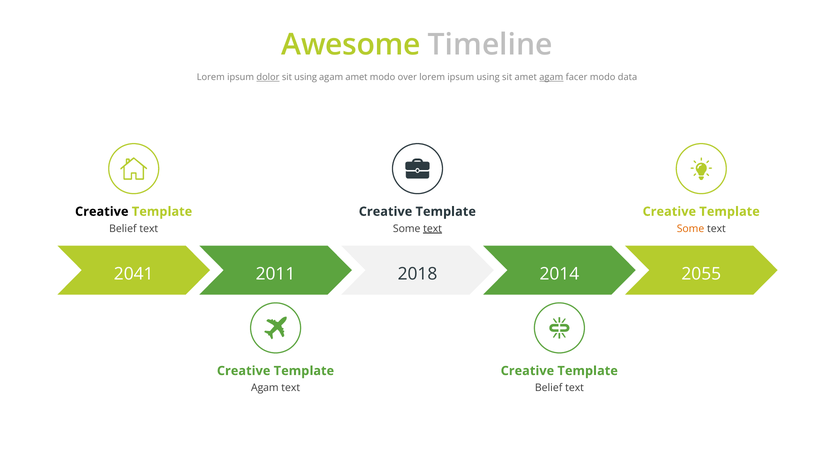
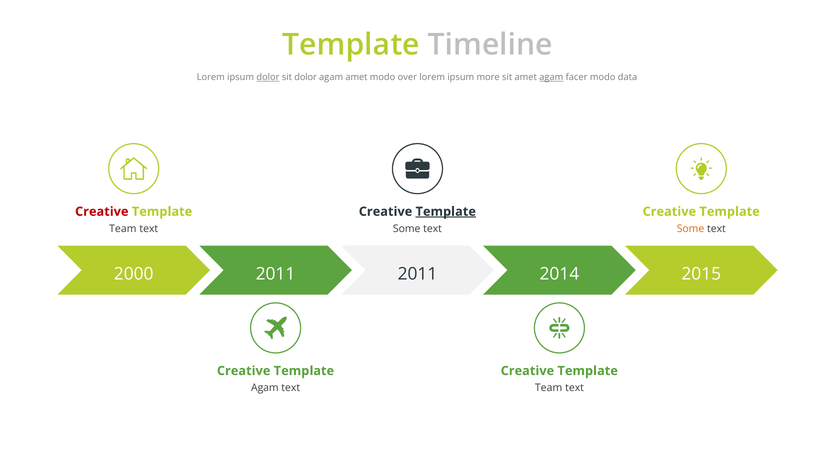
Awesome at (351, 45): Awesome -> Template
sit using: using -> dolor
ipsum using: using -> more
Creative at (102, 211) colour: black -> red
Template at (446, 211) underline: none -> present
Belief at (123, 228): Belief -> Team
text at (433, 228) underline: present -> none
2041: 2041 -> 2000
2011 2018: 2018 -> 2011
2055: 2055 -> 2015
Belief at (549, 388): Belief -> Team
